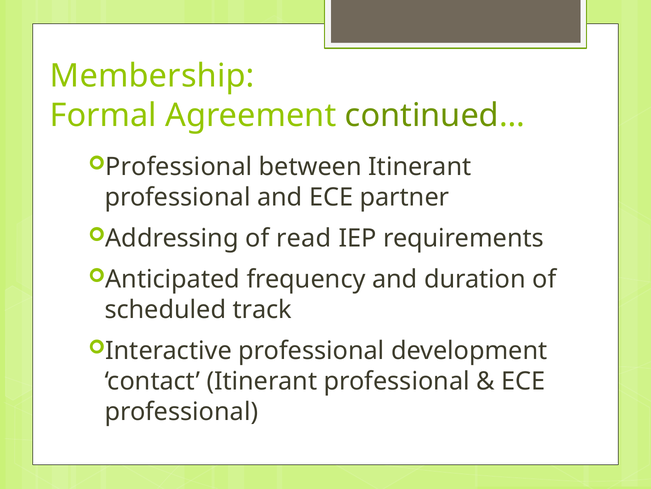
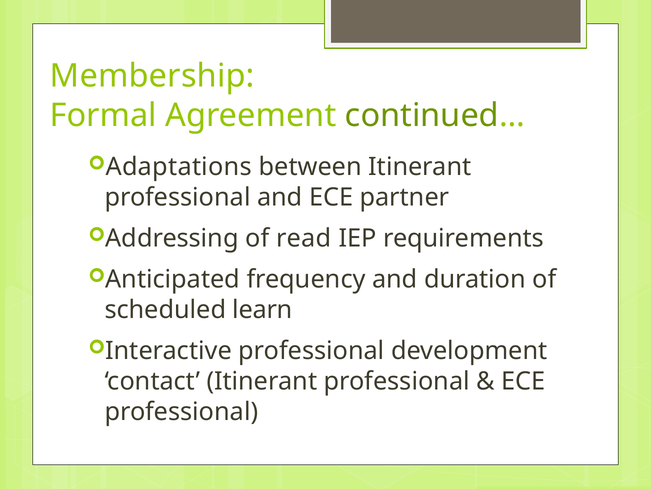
Professional at (179, 167): Professional -> Adaptations
track: track -> learn
